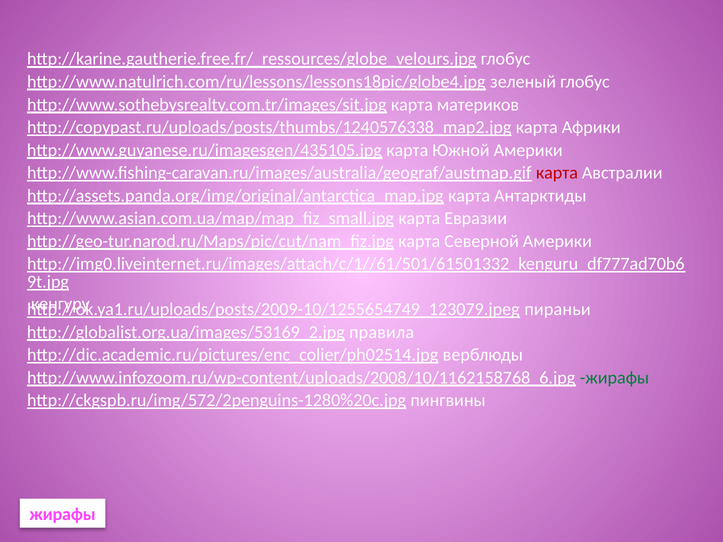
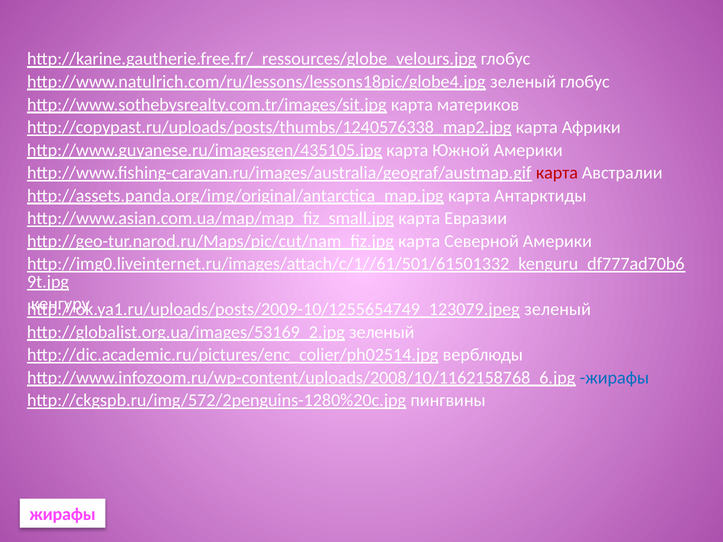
пираньи at (558, 310): пираньи -> зеленый
http://globalist.org.ua/images/53169_2.jpg правила: правила -> зеленый
жирафы at (614, 378) colour: green -> blue
